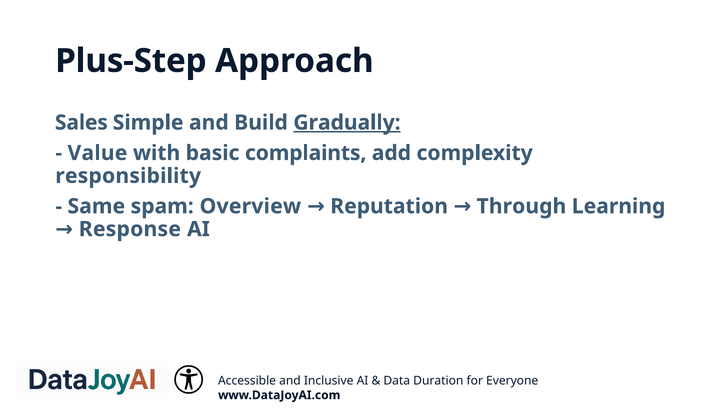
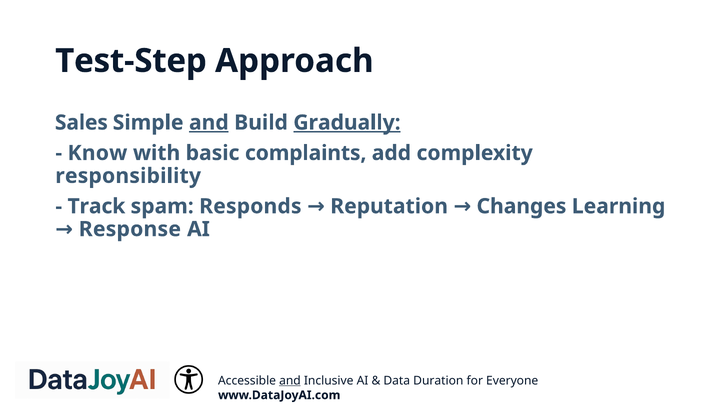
Plus-Step: Plus-Step -> Test-Step
and at (209, 123) underline: none -> present
Value: Value -> Know
Same: Same -> Track
Overview: Overview -> Responds
Through: Through -> Changes
and at (290, 380) underline: none -> present
